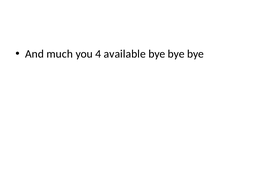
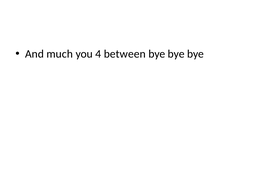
available: available -> between
